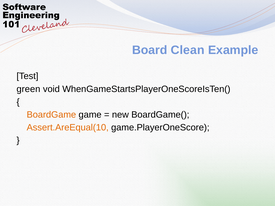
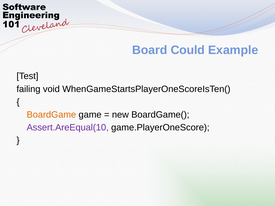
Clean: Clean -> Could
green: green -> failing
Assert.AreEqual(10 colour: orange -> purple
